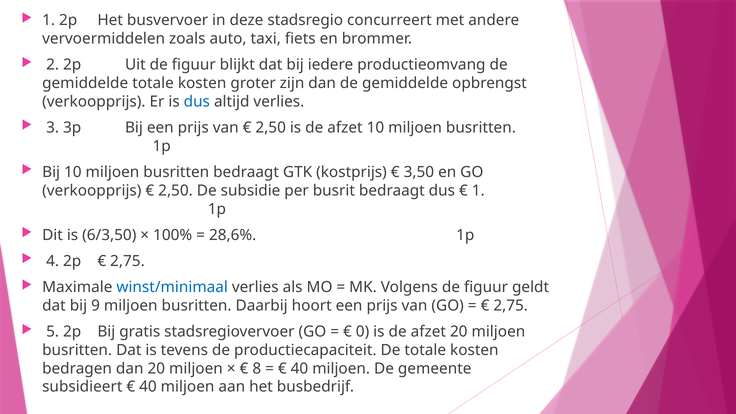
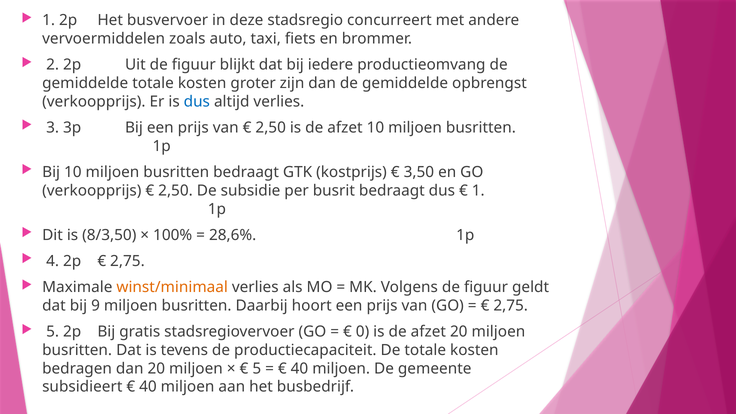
6/3,50: 6/3,50 -> 8/3,50
winst/minimaal colour: blue -> orange
8 at (257, 369): 8 -> 5
